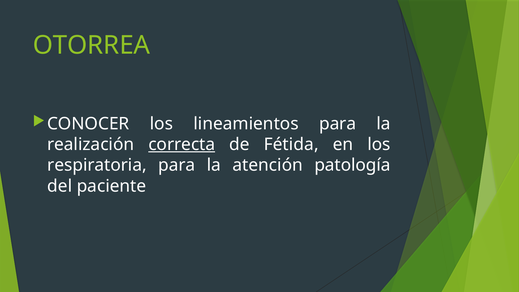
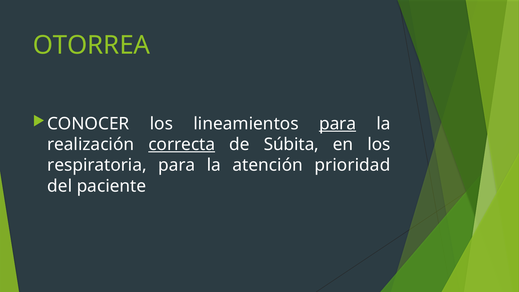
para at (338, 124) underline: none -> present
Fétida: Fétida -> Súbita
patología: patología -> prioridad
